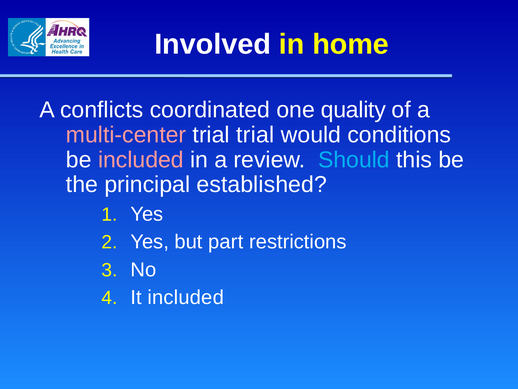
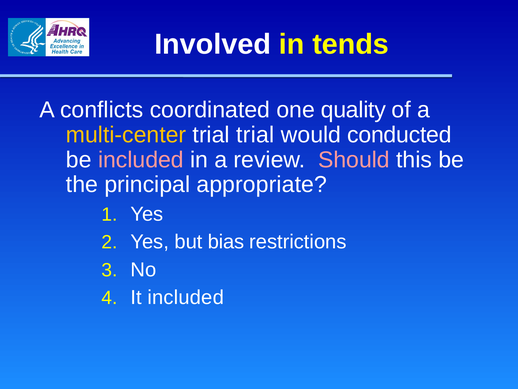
home: home -> tends
multi-center colour: pink -> yellow
conditions: conditions -> conducted
Should colour: light blue -> pink
established: established -> appropriate
part: part -> bias
